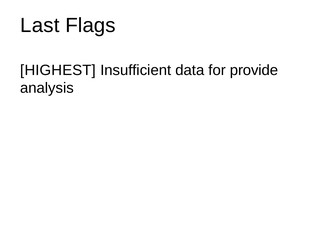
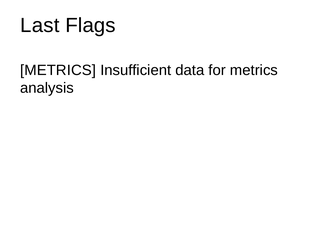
HIGHEST at (58, 70): HIGHEST -> METRICS
for provide: provide -> metrics
